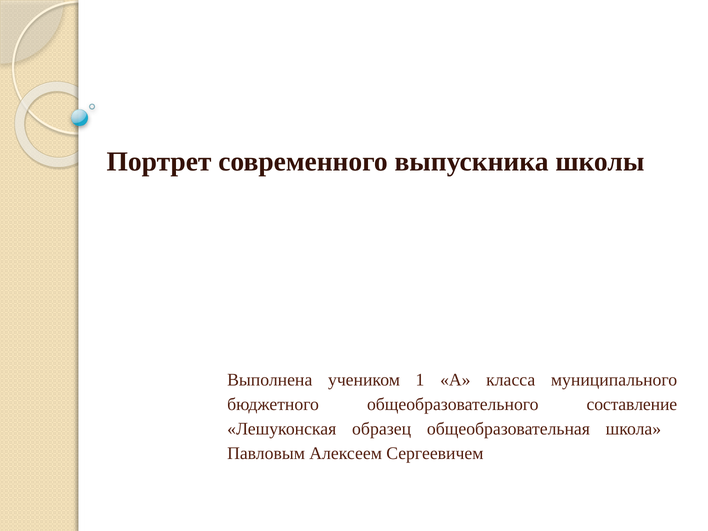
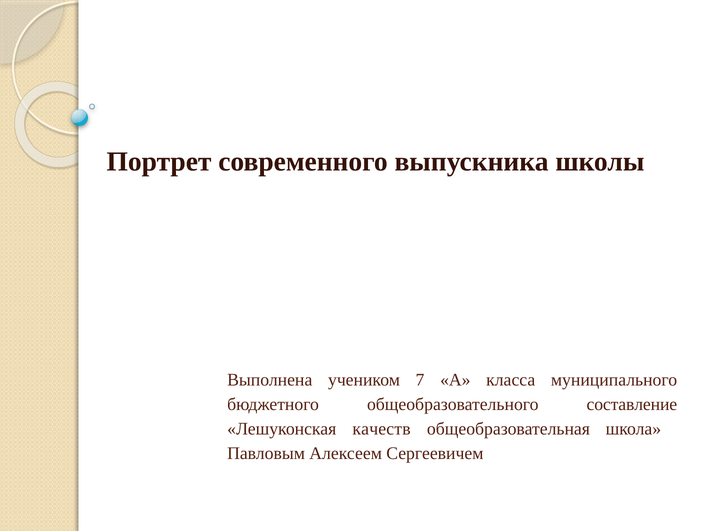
1: 1 -> 7
образец: образец -> качеств
